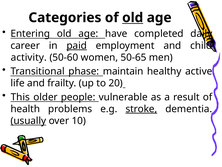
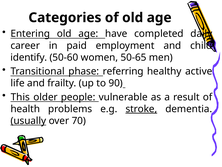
old at (133, 18) underline: present -> none
paid underline: present -> none
activity: activity -> identify
maintain: maintain -> referring
20: 20 -> 90
10: 10 -> 70
